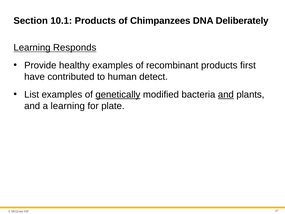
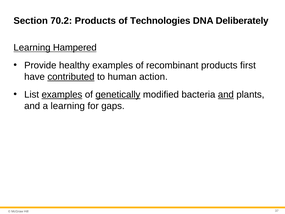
10.1: 10.1 -> 70.2
Chimpanzees: Chimpanzees -> Technologies
Responds: Responds -> Hampered
contributed underline: none -> present
detect: detect -> action
examples at (62, 94) underline: none -> present
plate: plate -> gaps
